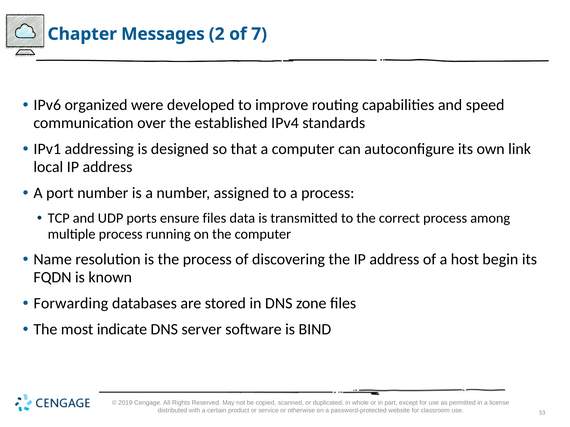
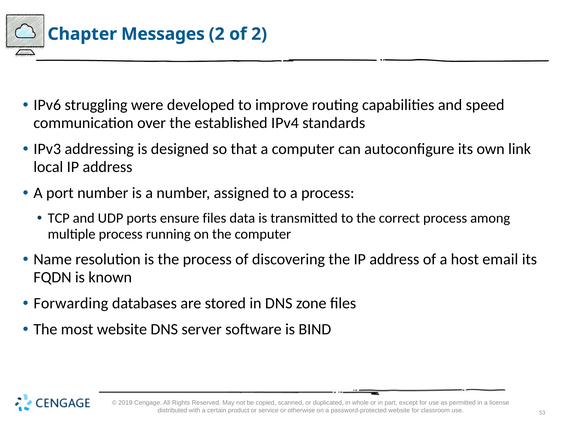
of 7: 7 -> 2
organized: organized -> struggling
1: 1 -> 3
begin: begin -> email
most indicate: indicate -> website
